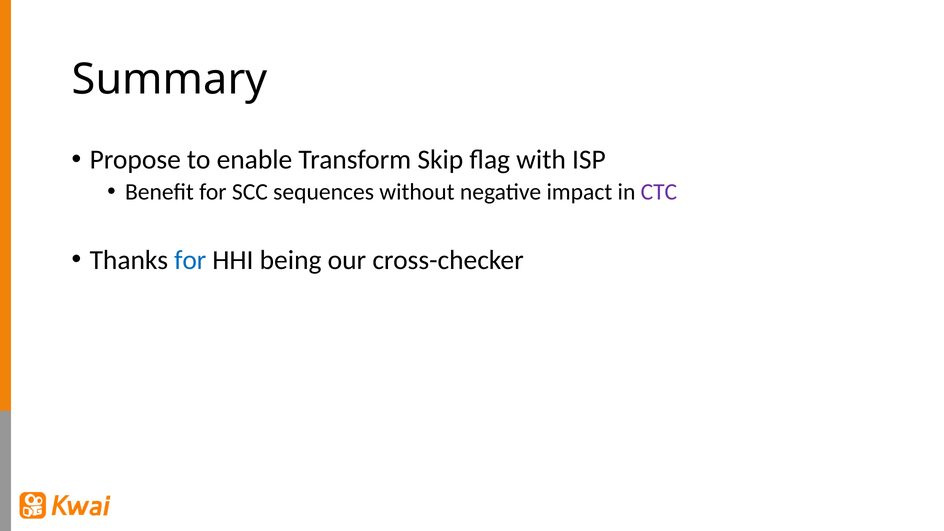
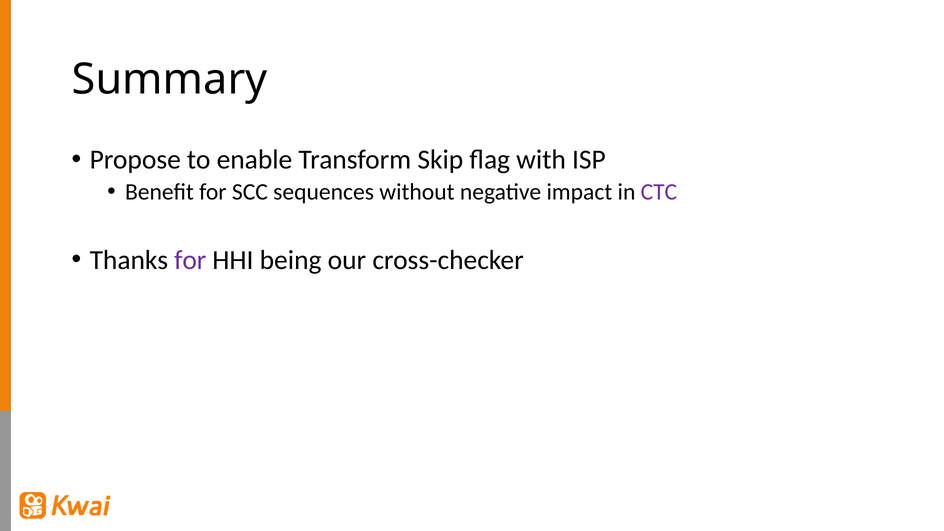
for at (190, 260) colour: blue -> purple
